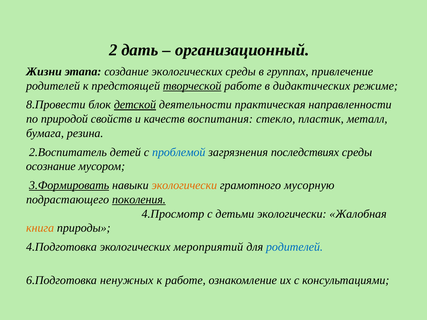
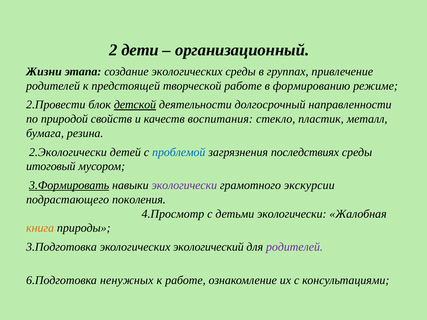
дать: дать -> дети
творческой underline: present -> none
дидактических: дидактических -> формированию
8.Провести: 8.Провести -> 2.Провести
практическая: практическая -> долгосрочный
2.Воспитатель: 2.Воспитатель -> 2.Экологически
осознание: осознание -> итоговый
экологически at (184, 186) colour: orange -> purple
мусорную: мусорную -> экскурсии
поколения underline: present -> none
4.Подготовка: 4.Подготовка -> 3.Подготовка
мероприятий: мероприятий -> экологический
родителей at (295, 247) colour: blue -> purple
